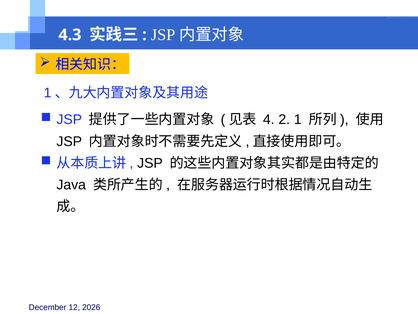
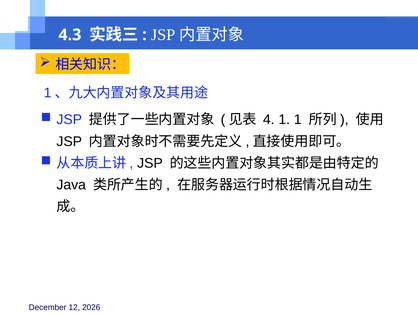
4 2: 2 -> 1
